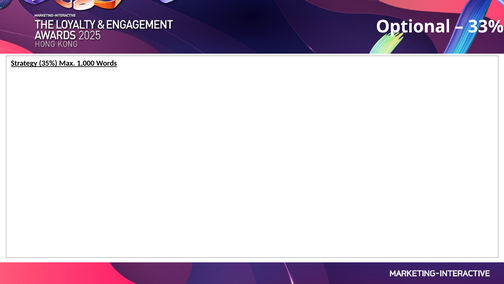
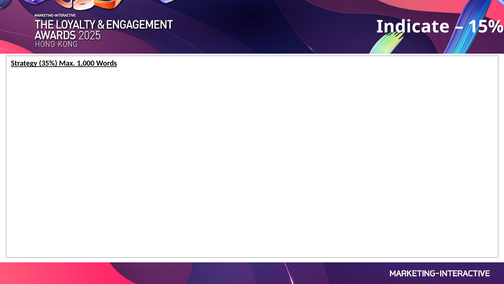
Optional: Optional -> Indicate
33%: 33% -> 15%
